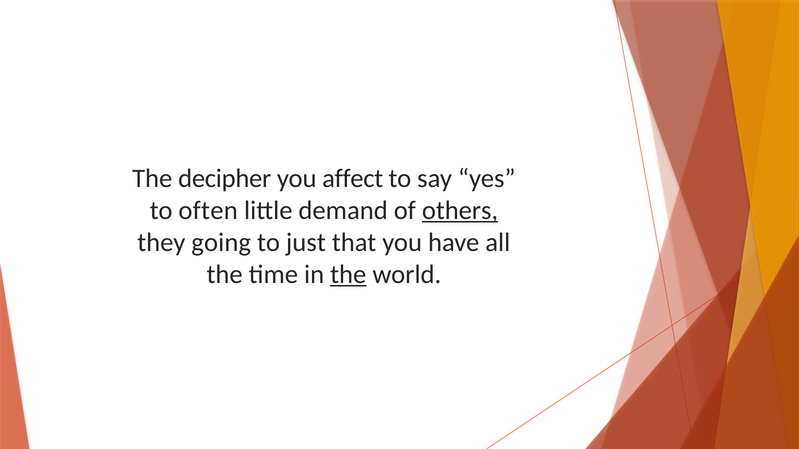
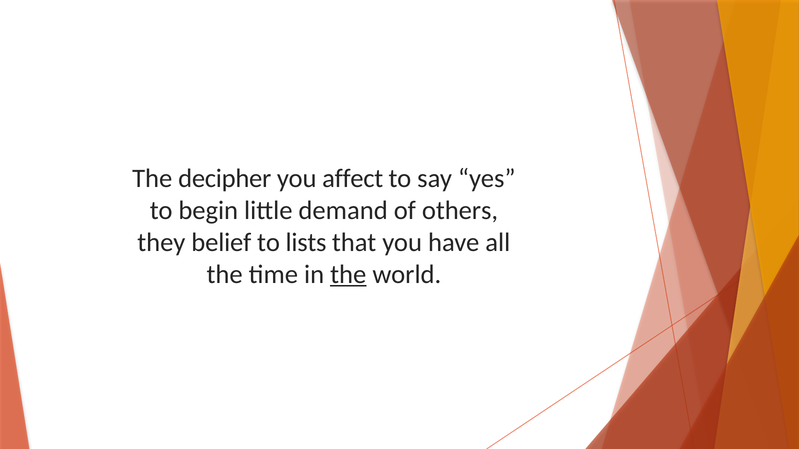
often: often -> begin
others underline: present -> none
going: going -> belief
just: just -> lists
